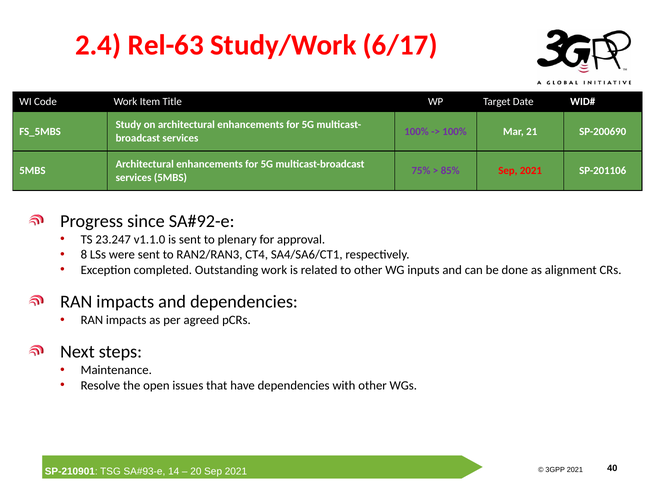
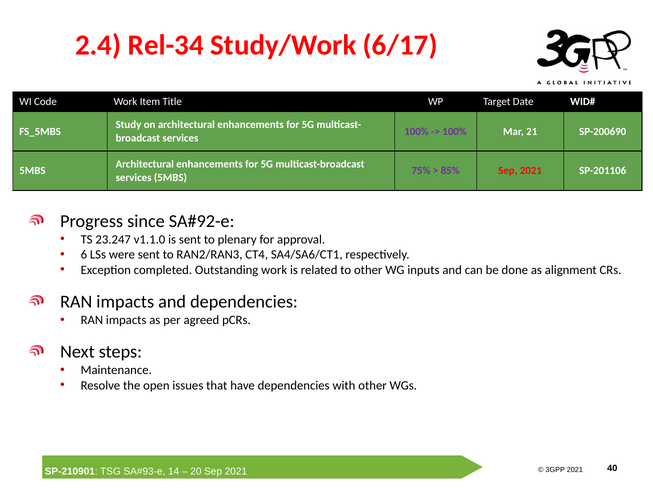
Rel-63: Rel-63 -> Rel-34
8: 8 -> 6
